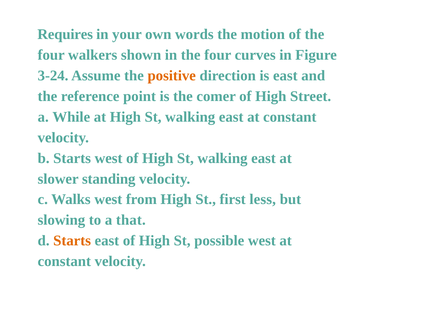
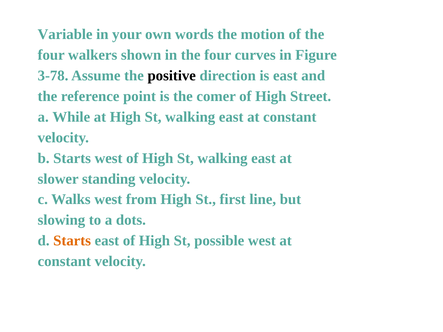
Requires: Requires -> Variable
3-24: 3-24 -> 3-78
positive colour: orange -> black
less: less -> line
that: that -> dots
